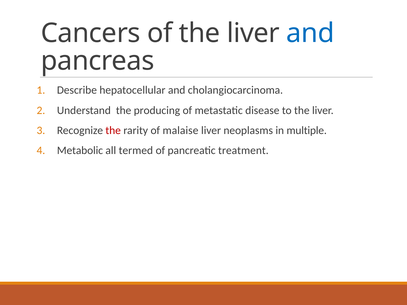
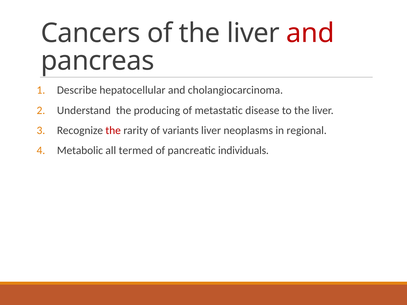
and at (310, 33) colour: blue -> red
malaise: malaise -> variants
multiple: multiple -> regional
treatment: treatment -> individuals
